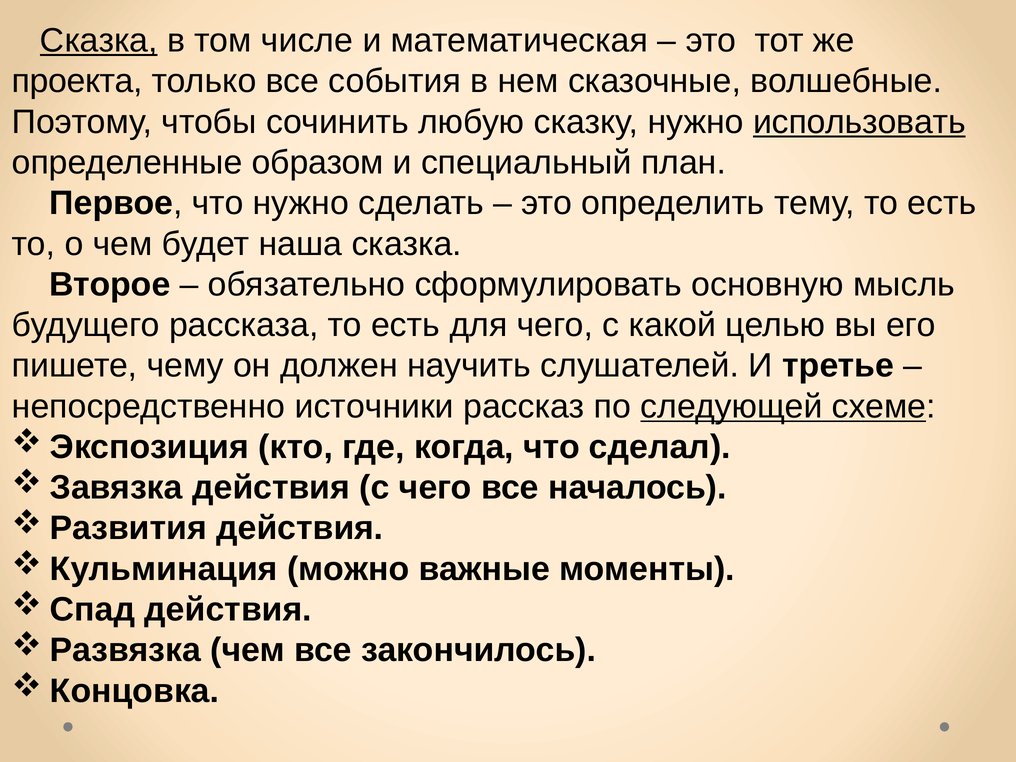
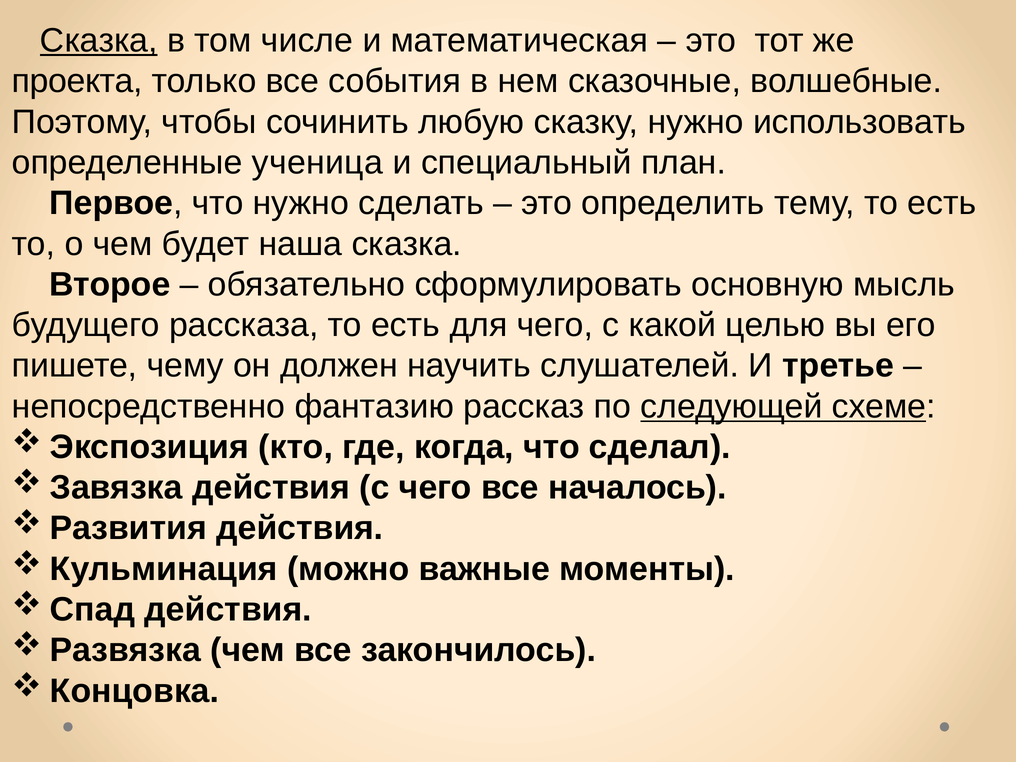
использовать underline: present -> none
образом: образом -> ученица
источники: источники -> фантазию
